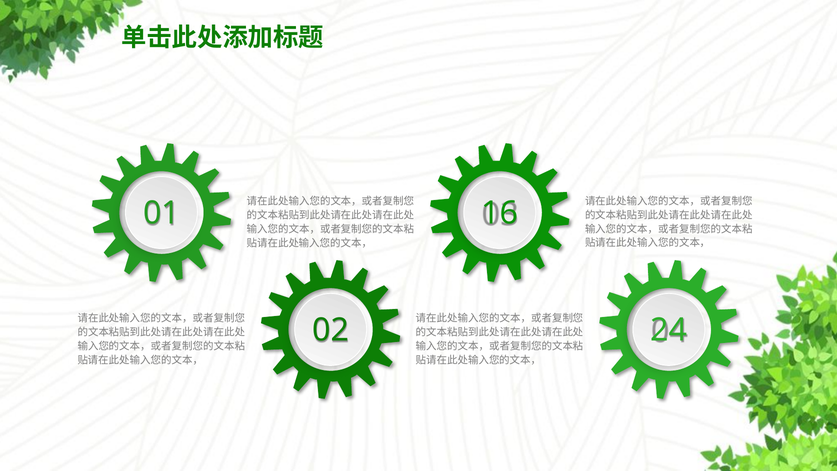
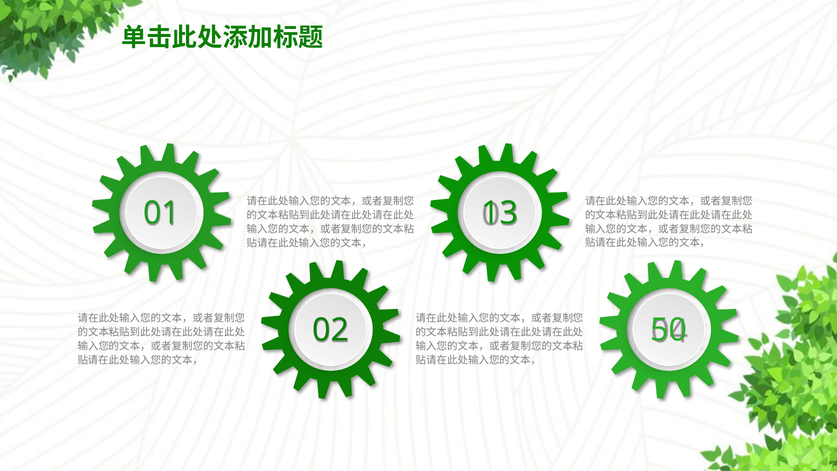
16: 16 -> 13
24: 24 -> 50
